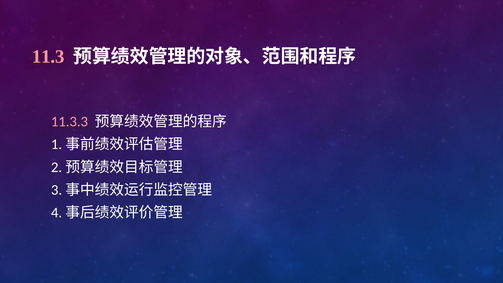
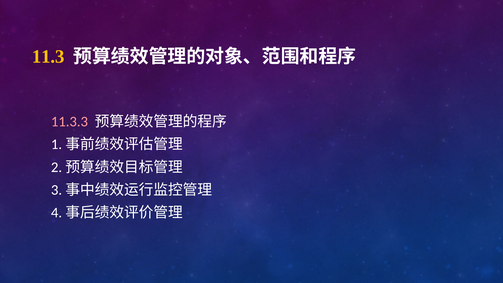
11.3 colour: pink -> yellow
